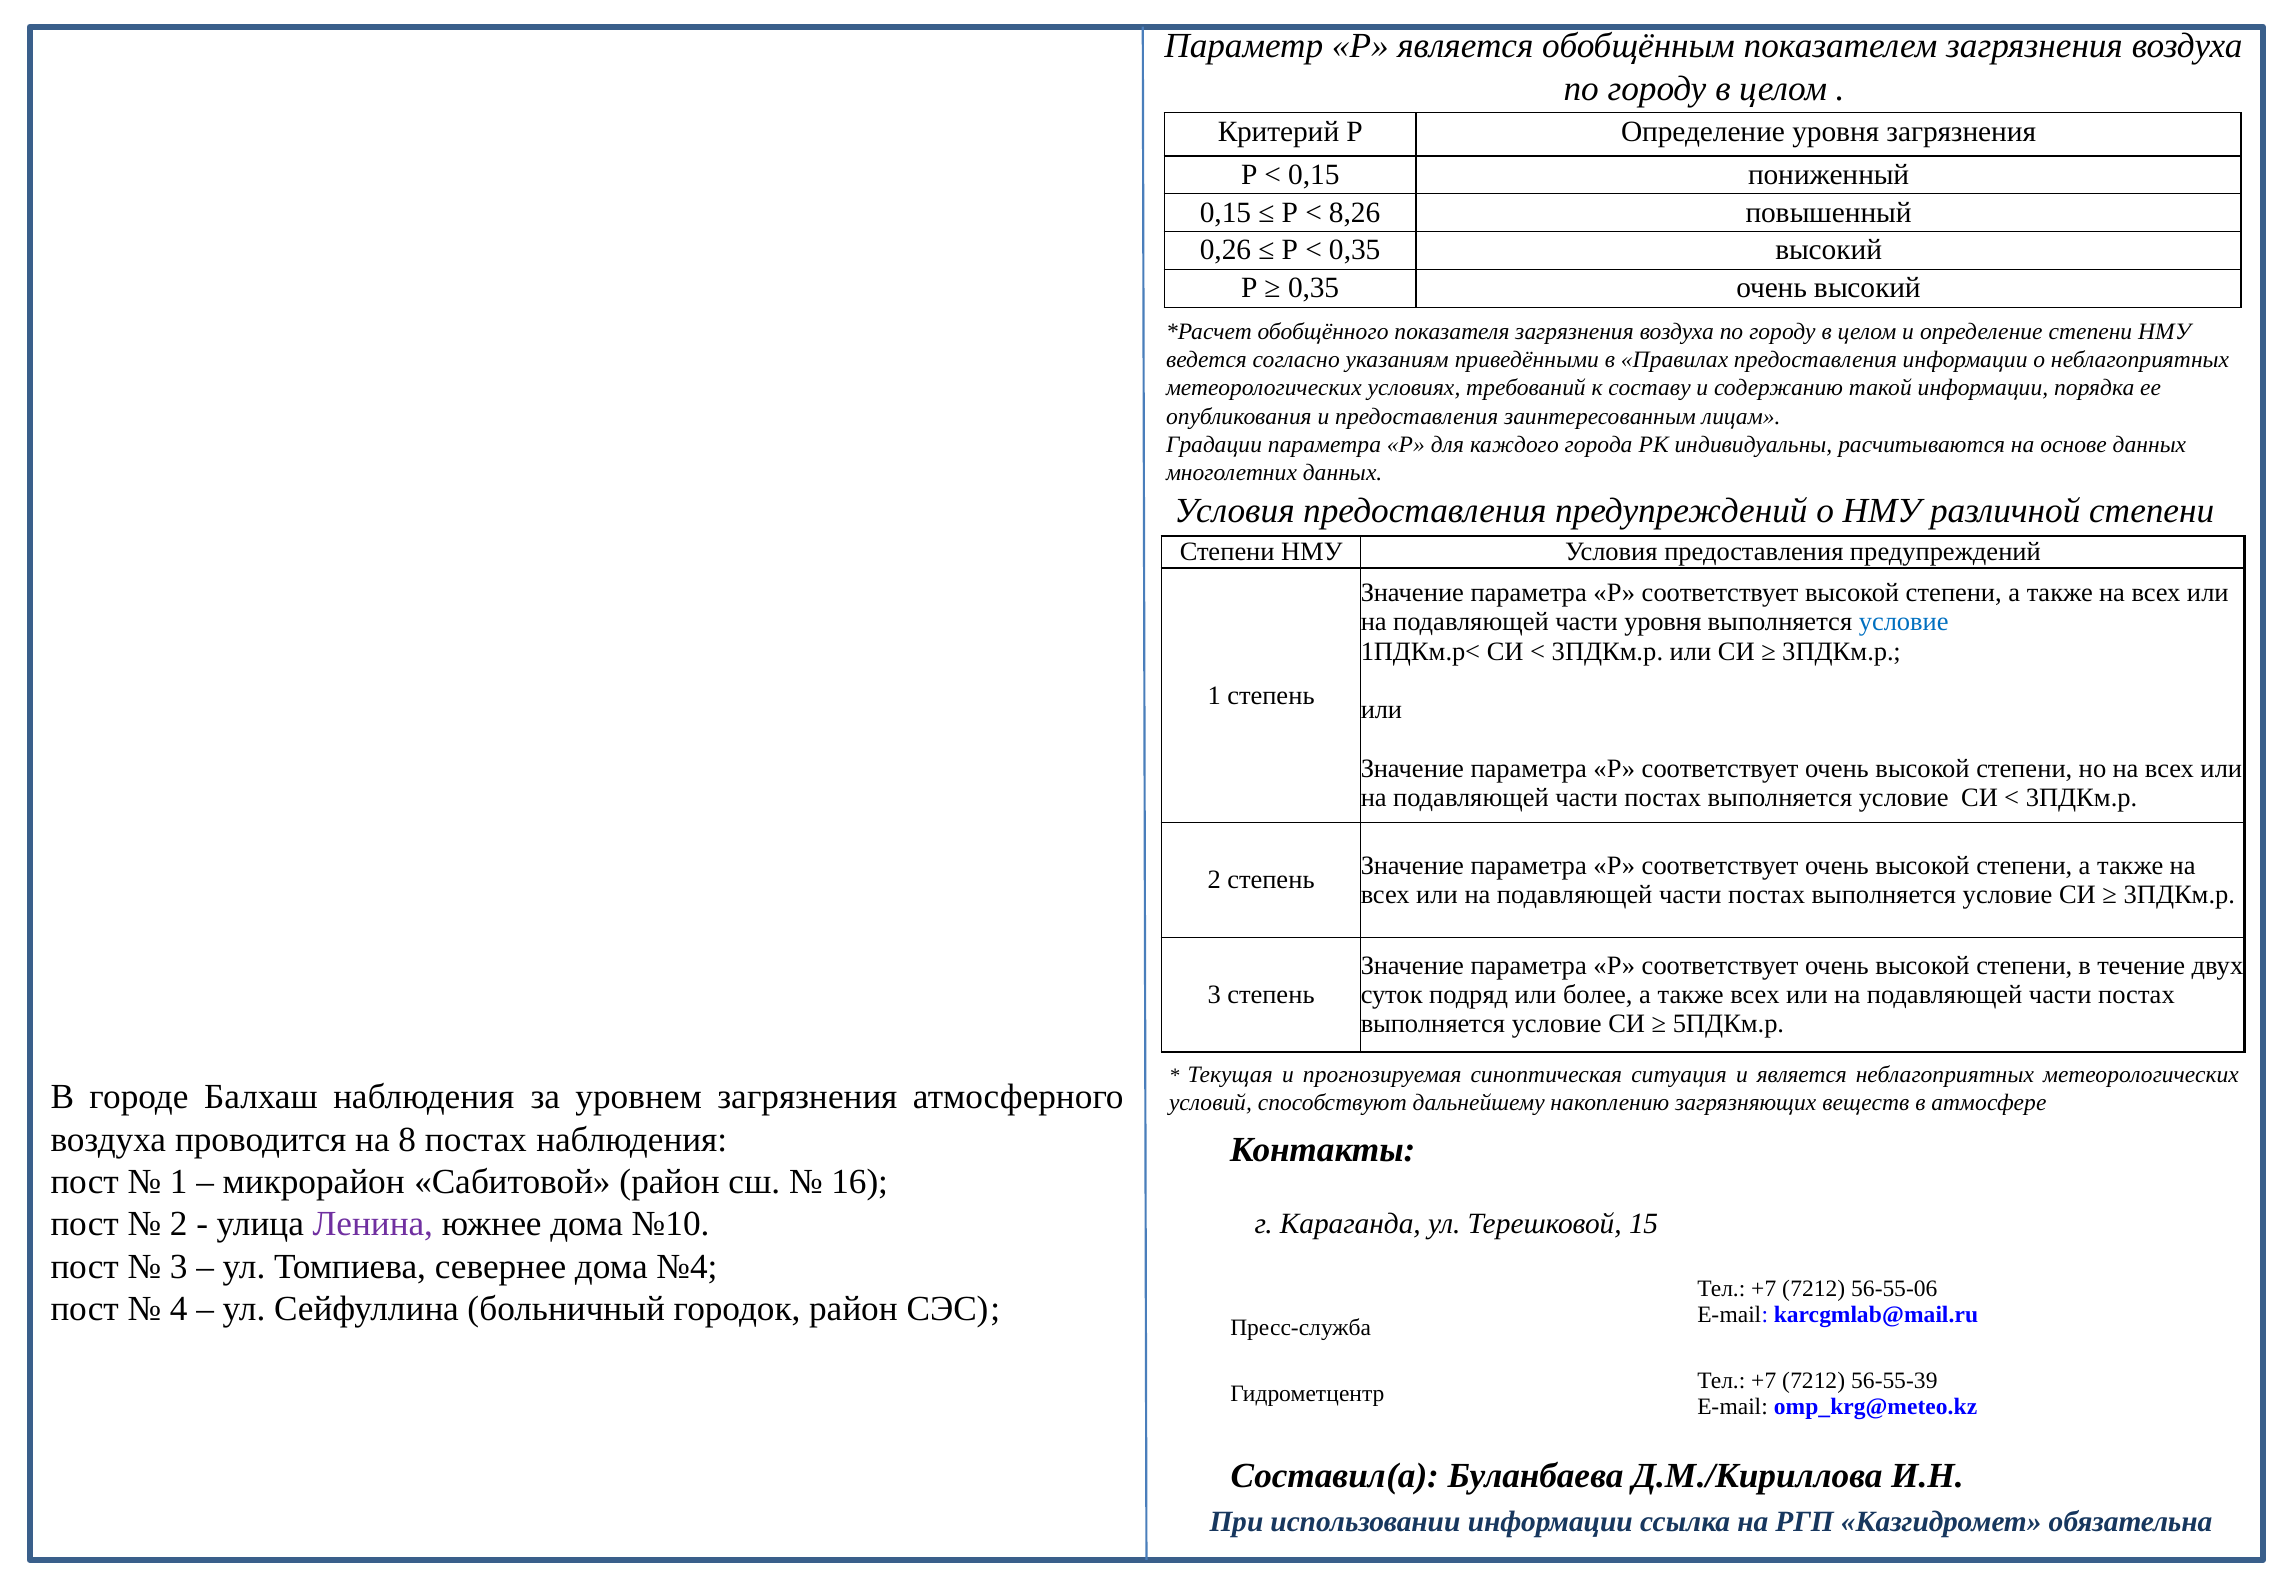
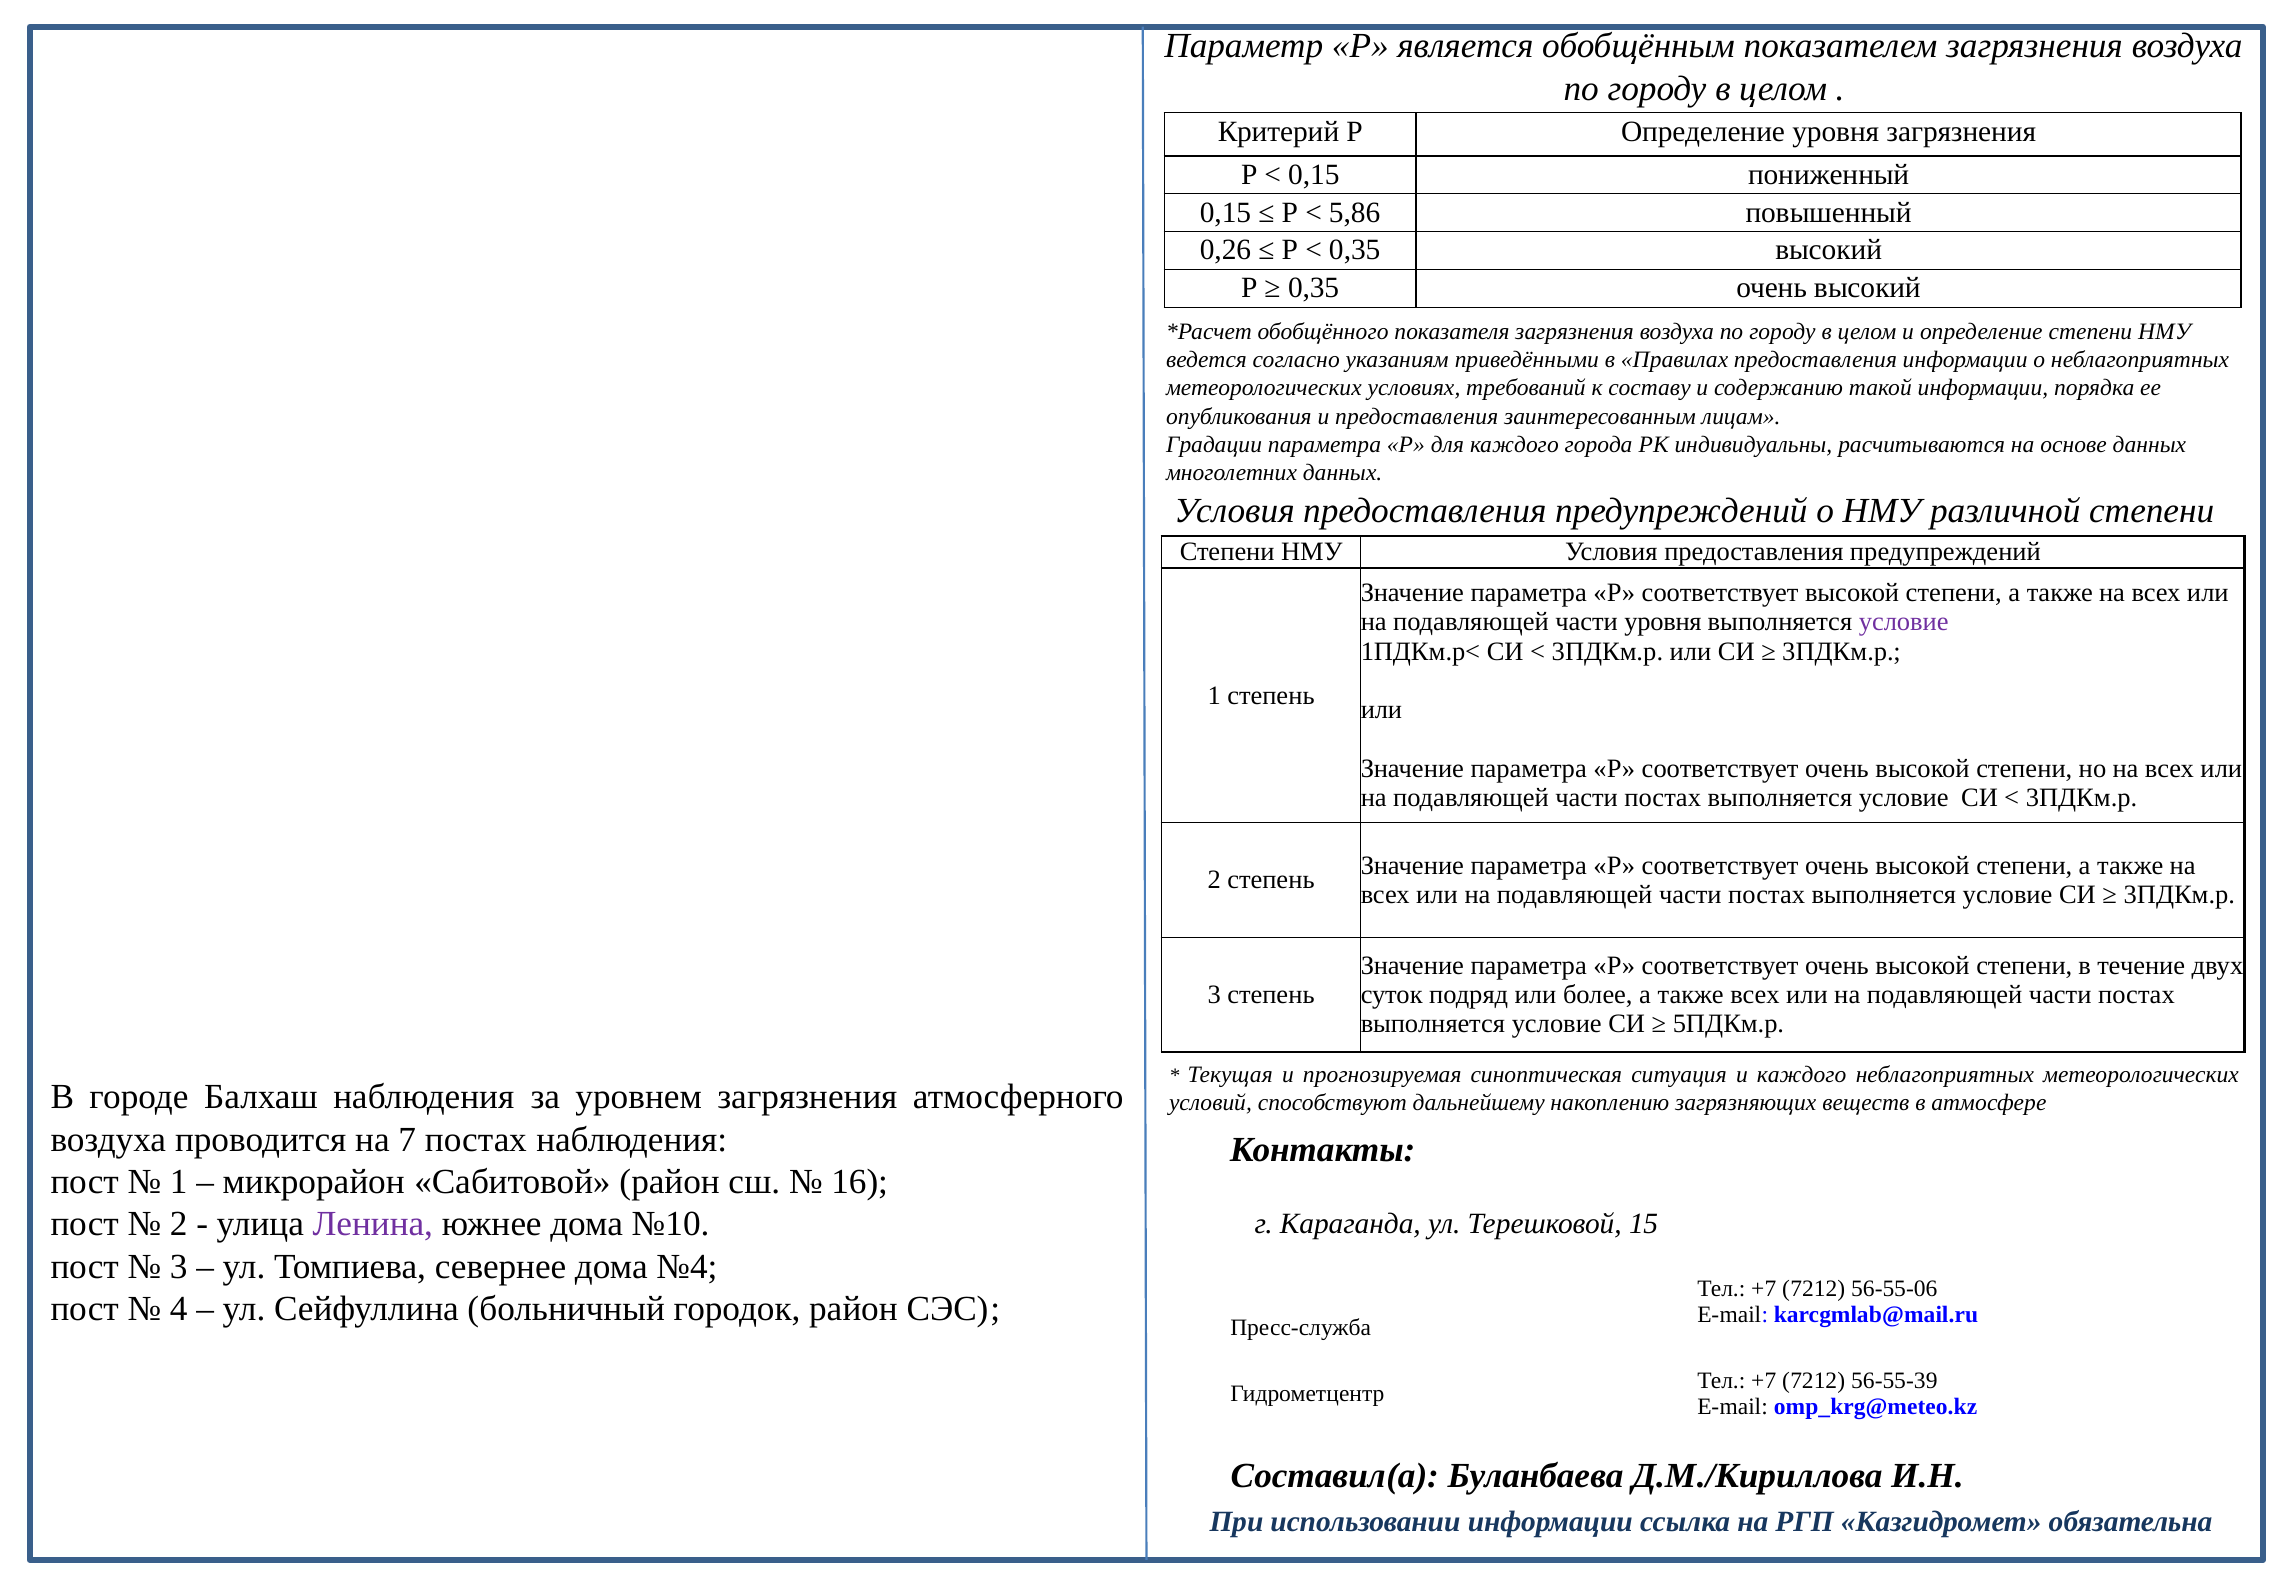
8,26: 8,26 -> 5,86
условие at (1904, 622) colour: blue -> purple
и является: является -> каждого
8: 8 -> 7
